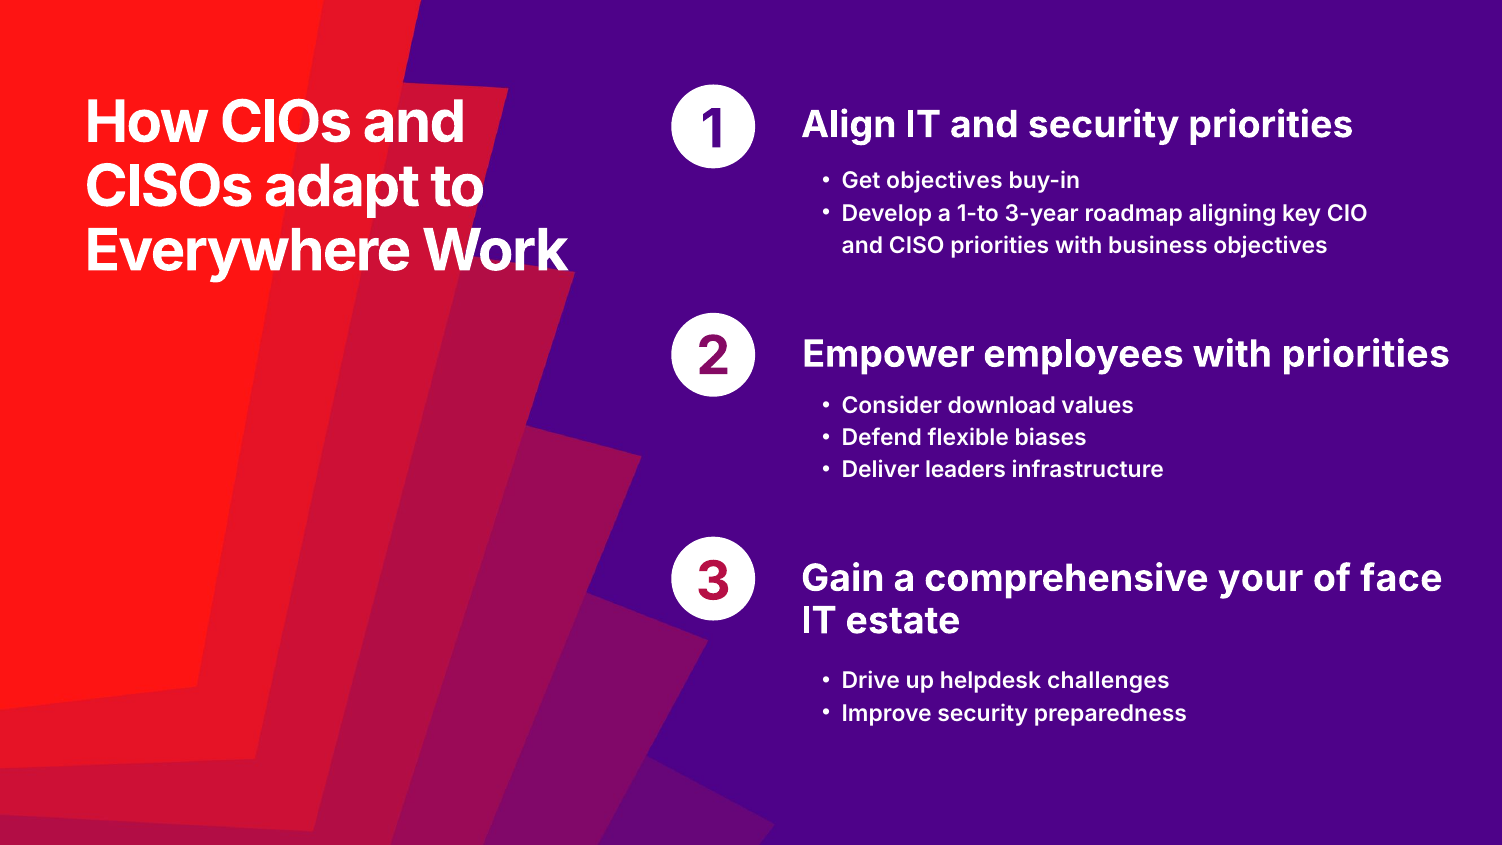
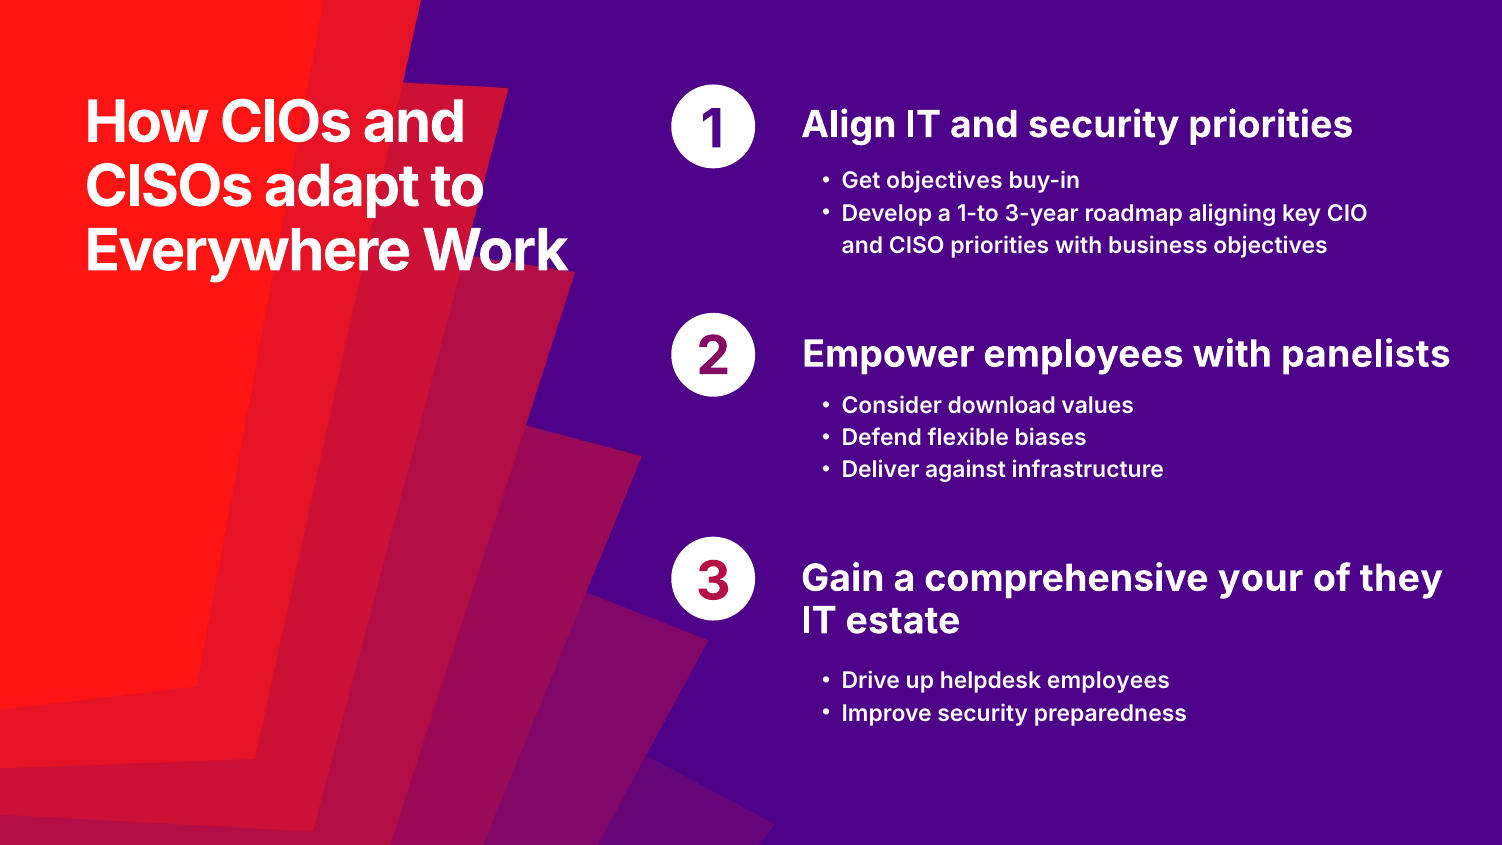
with priorities: priorities -> panelists
leaders: leaders -> against
face: face -> they
helpdesk challenges: challenges -> employees
